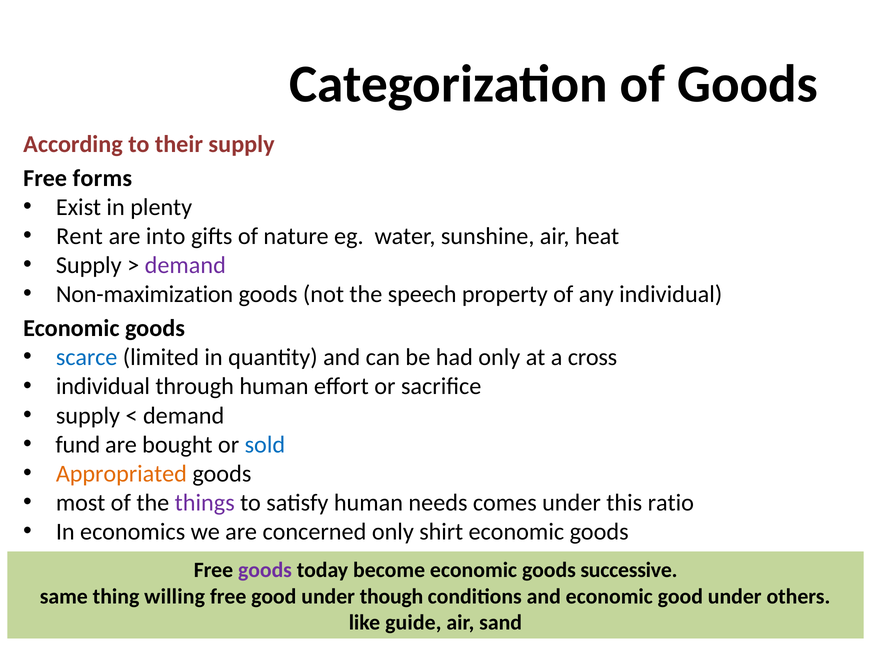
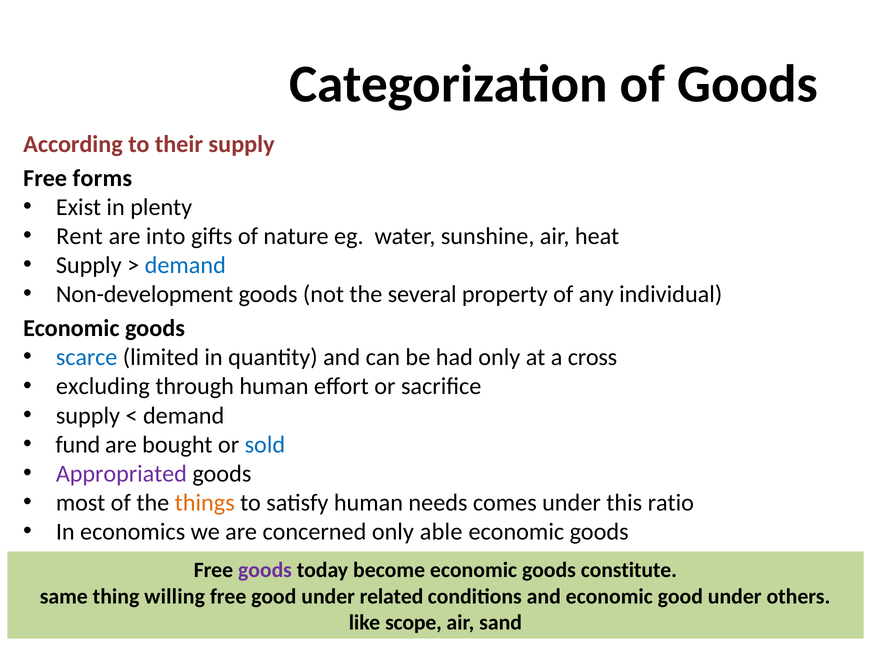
demand at (185, 265) colour: purple -> blue
Non-maximization: Non-maximization -> Non-development
speech: speech -> several
individual at (103, 386): individual -> excluding
Appropriated colour: orange -> purple
things colour: purple -> orange
shirt: shirt -> able
successive: successive -> constitute
though: though -> related
guide: guide -> scope
